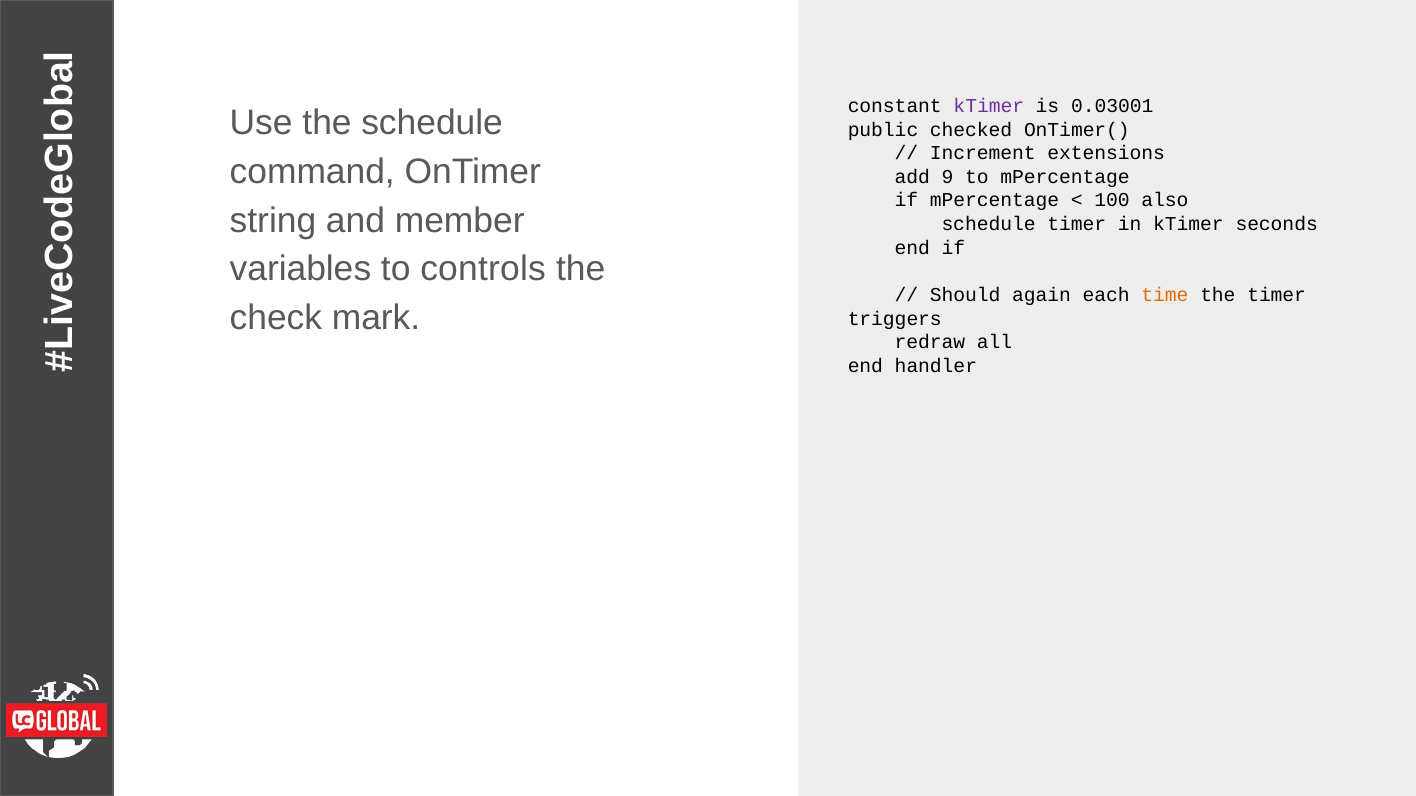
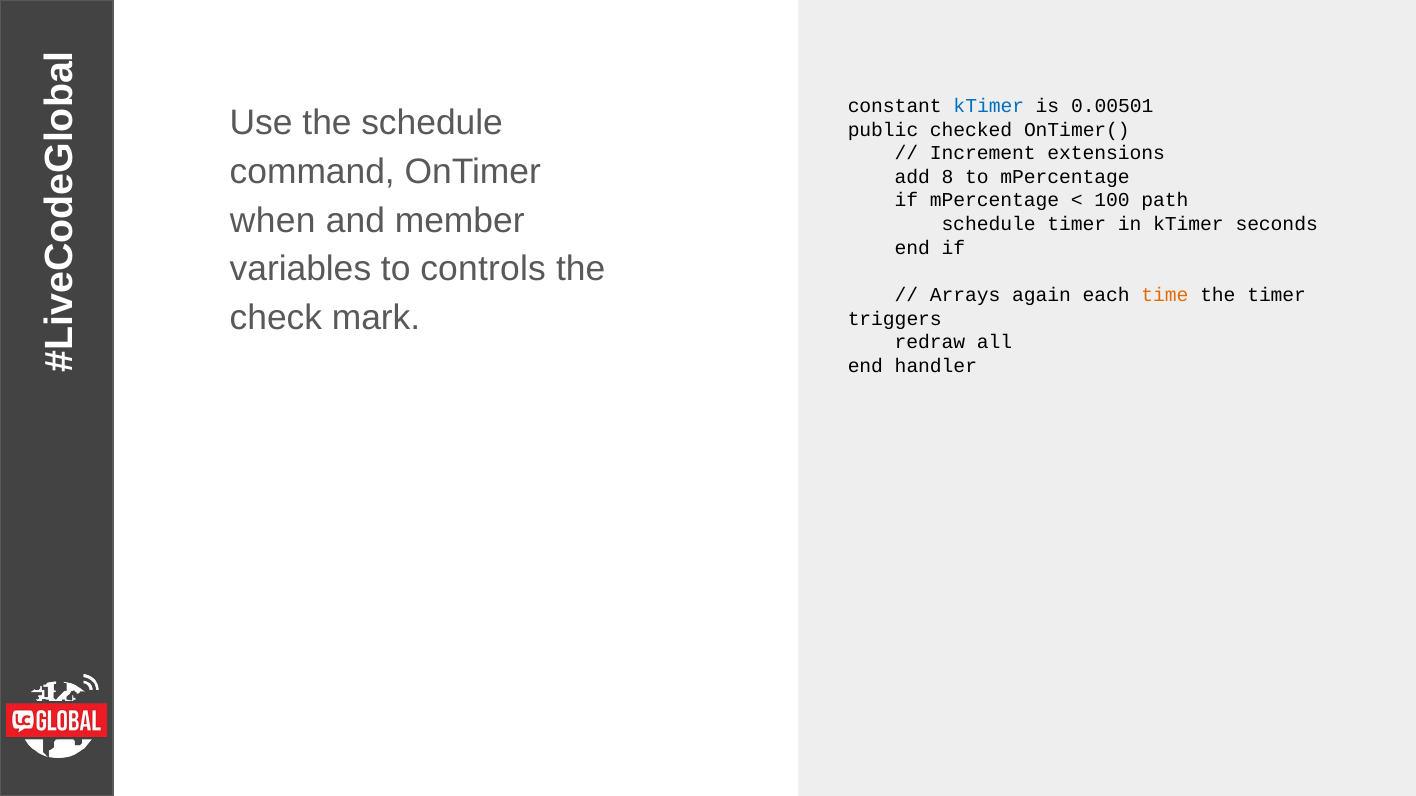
kTimer at (989, 106) colour: purple -> blue
0.03001: 0.03001 -> 0.00501
9: 9 -> 8
also: also -> path
string: string -> when
Should: Should -> Arrays
